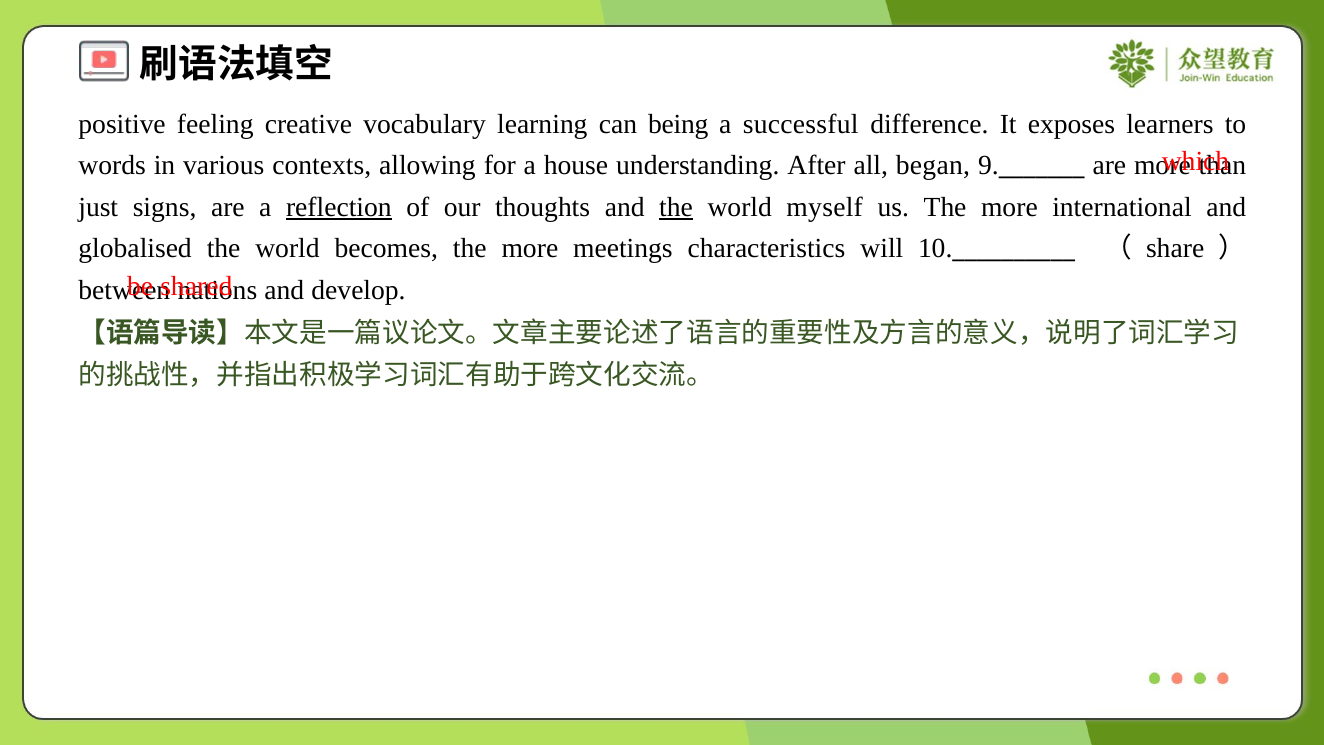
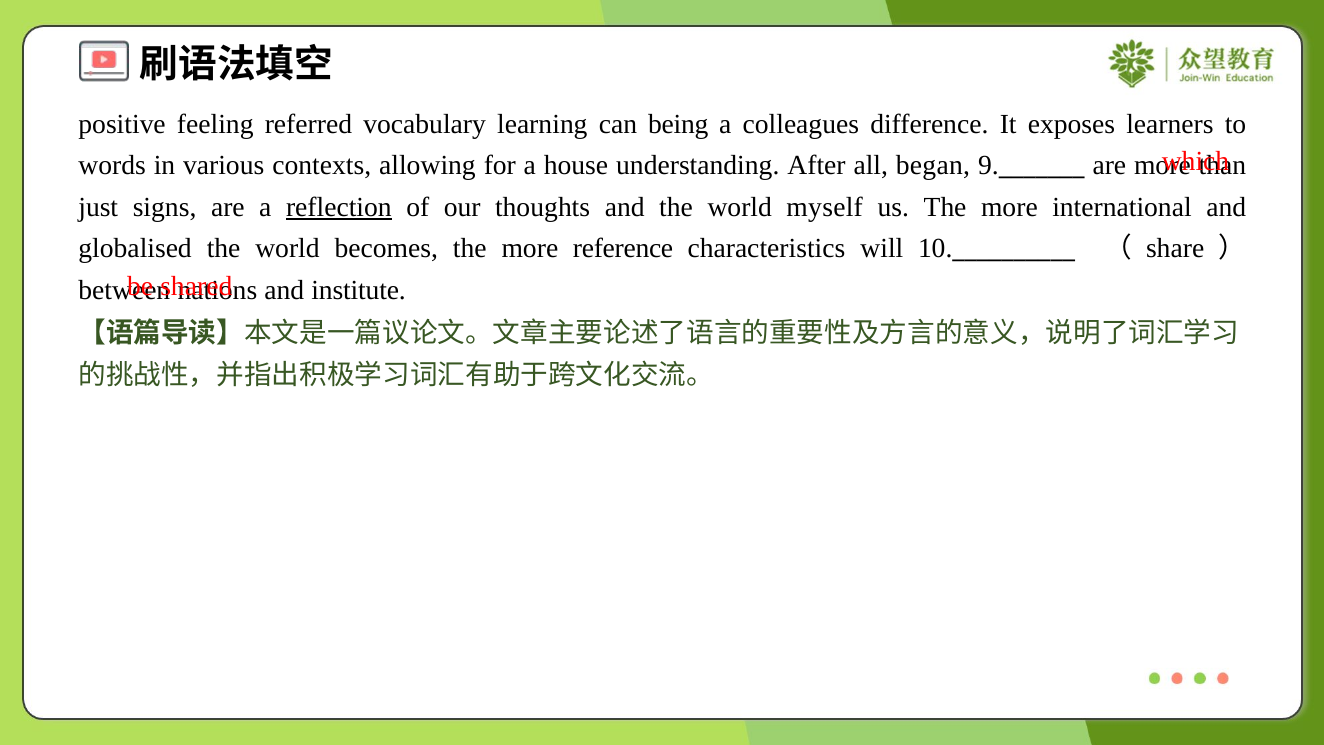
creative: creative -> referred
successful: successful -> colleagues
the at (676, 207) underline: present -> none
meetings: meetings -> reference
develop: develop -> institute
